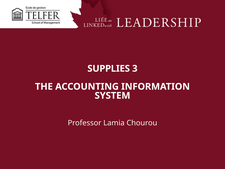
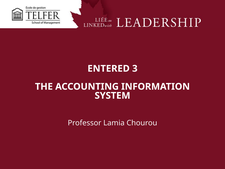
SUPPLIES: SUPPLIES -> ENTERED
